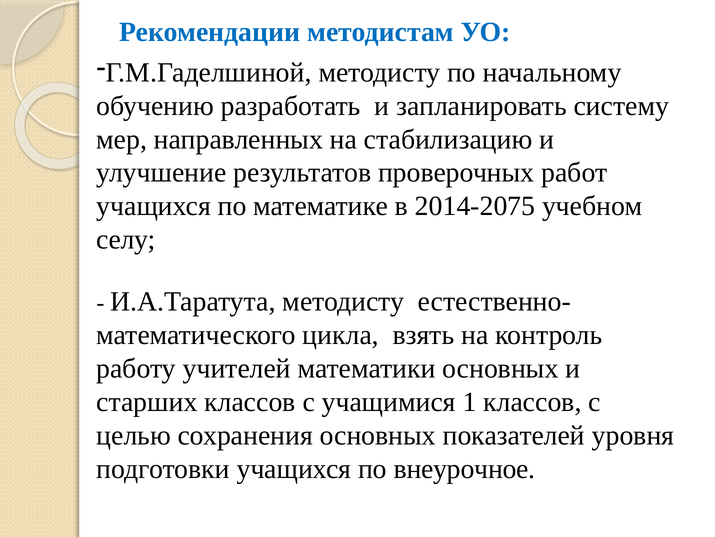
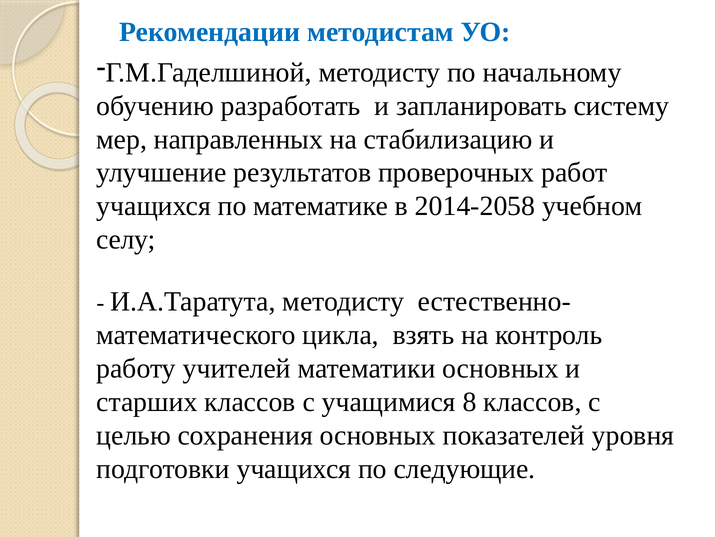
2014-2075: 2014-2075 -> 2014-2058
1: 1 -> 8
внеурочное: внеурочное -> следующие
